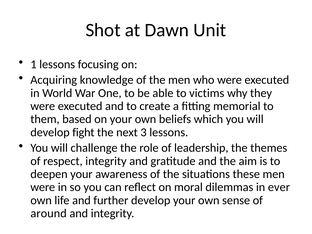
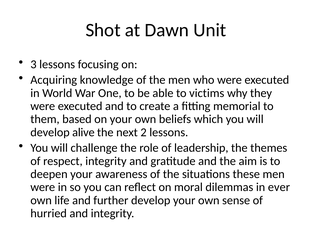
1: 1 -> 3
fight: fight -> alive
3: 3 -> 2
around: around -> hurried
